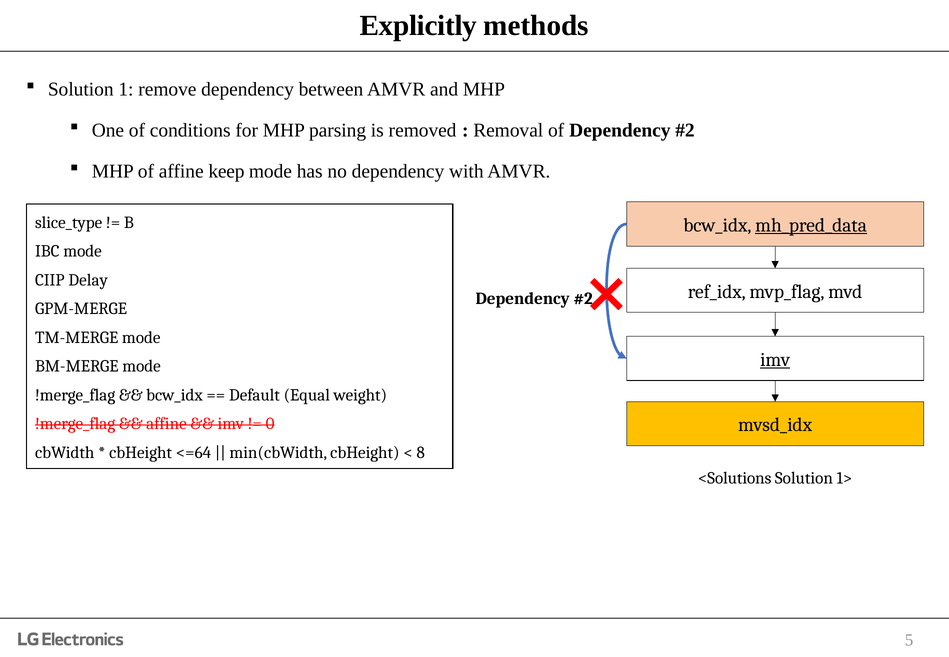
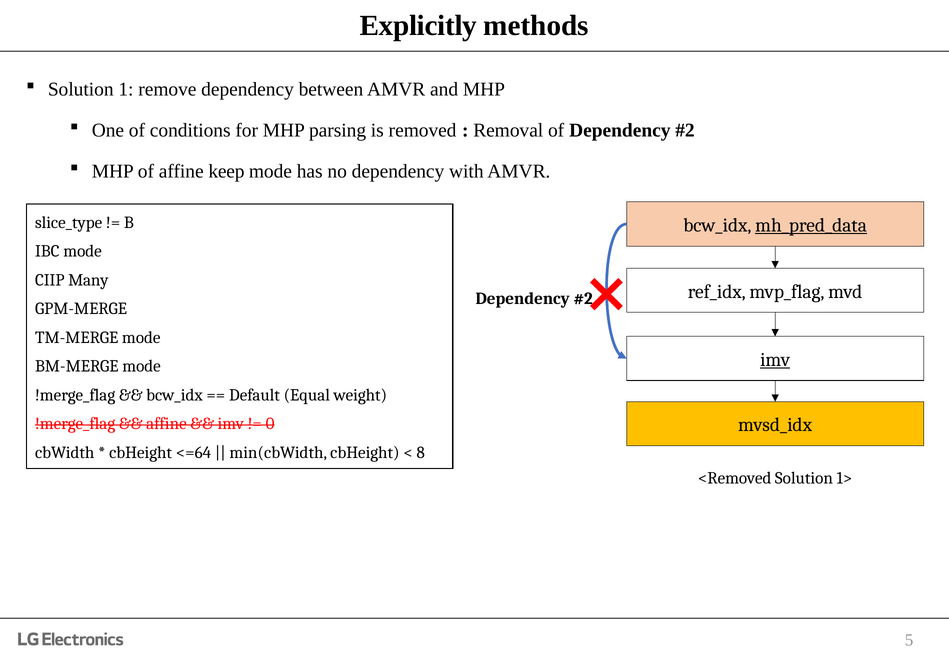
Delay: Delay -> Many
<Solutions: <Solutions -> <Removed
